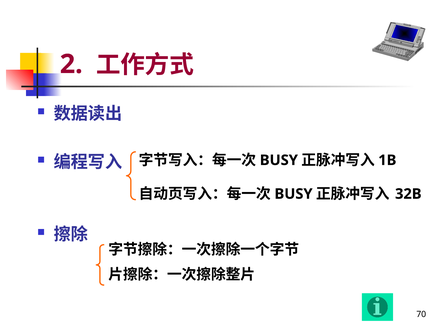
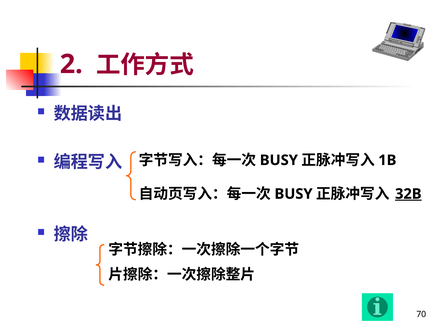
32B underline: none -> present
